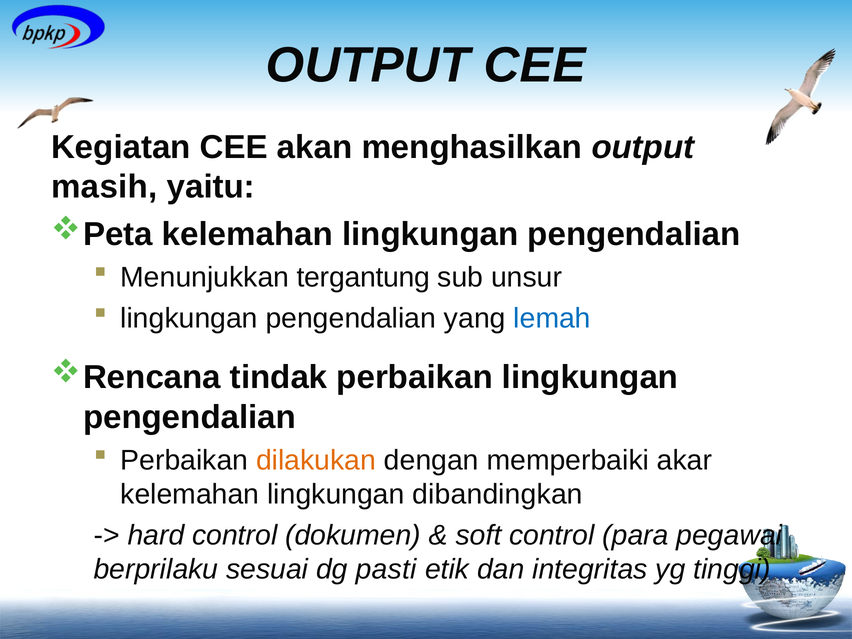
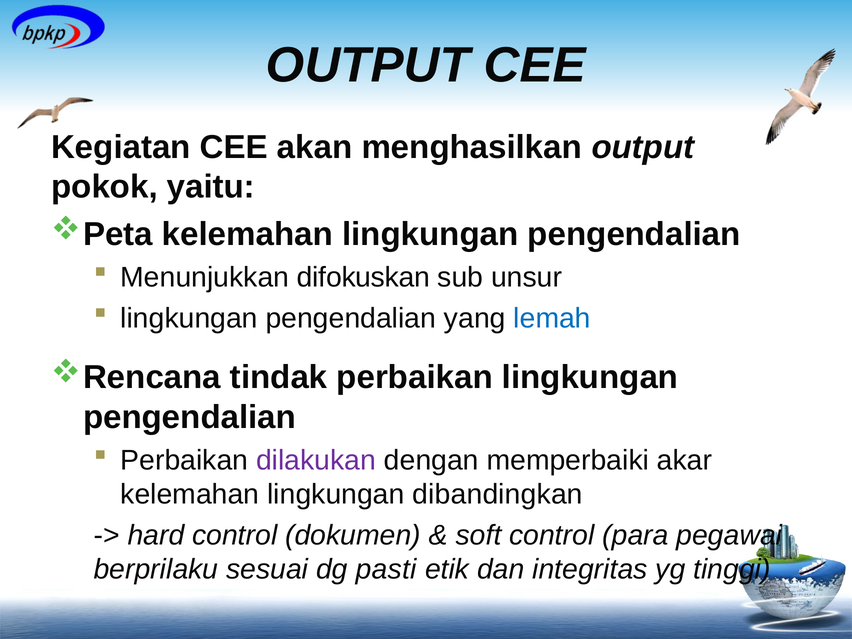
masih: masih -> pokok
tergantung: tergantung -> difokuskan
dilakukan colour: orange -> purple
